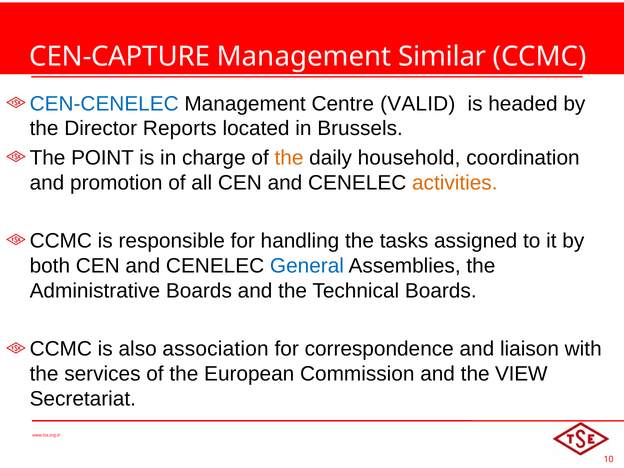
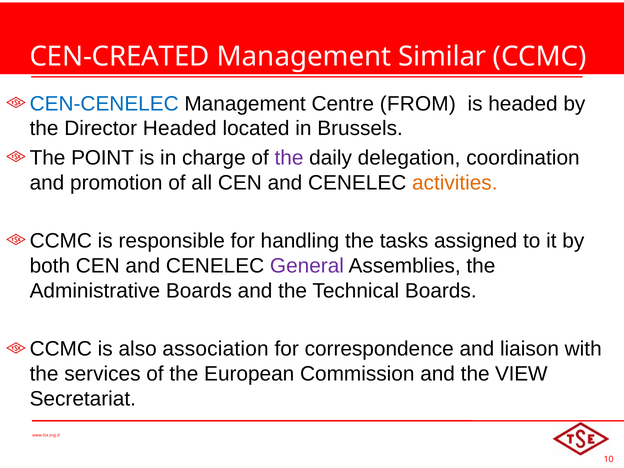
CEN-CAPTURE: CEN-CAPTURE -> CEN-CREATED
VALID: VALID -> FROM
Director Reports: Reports -> Headed
the at (289, 158) colour: orange -> purple
household: household -> delegation
General colour: blue -> purple
